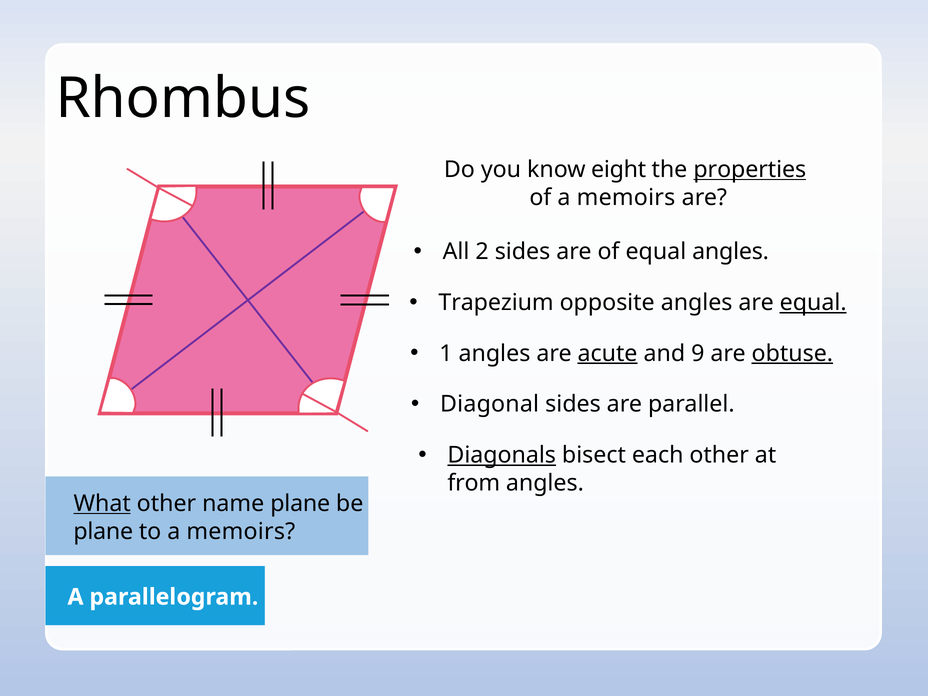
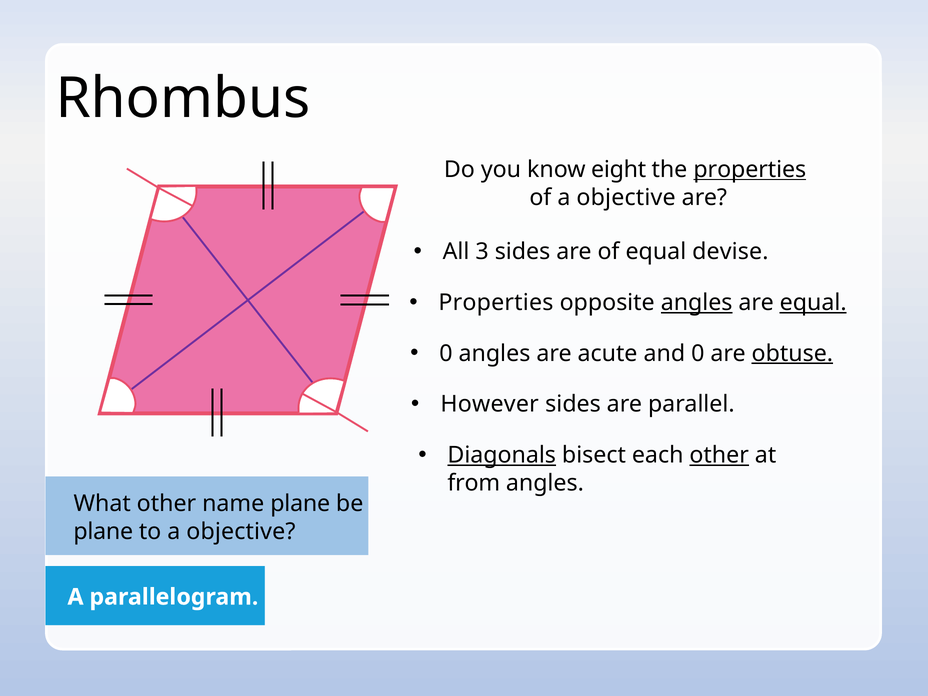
of a memoirs: memoirs -> objective
2: 2 -> 3
equal angles: angles -> devise
Trapezium at (496, 303): Trapezium -> Properties
angles at (697, 303) underline: none -> present
1 at (446, 353): 1 -> 0
acute underline: present -> none
and 9: 9 -> 0
Diagonal: Diagonal -> However
other at (719, 455) underline: none -> present
What underline: present -> none
to a memoirs: memoirs -> objective
